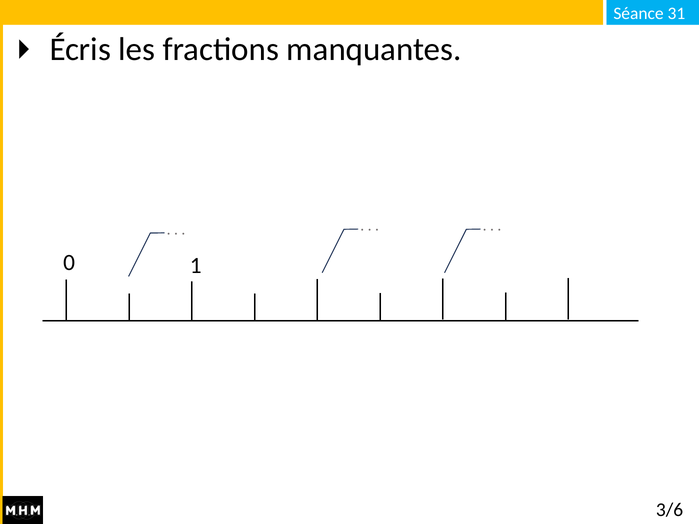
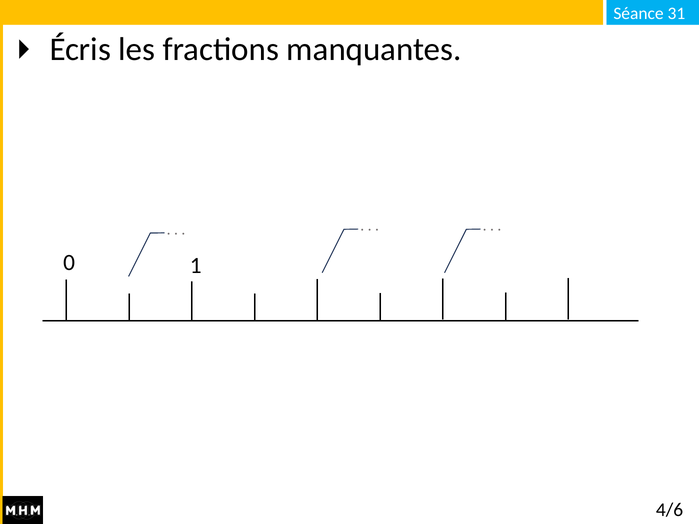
3/6: 3/6 -> 4/6
